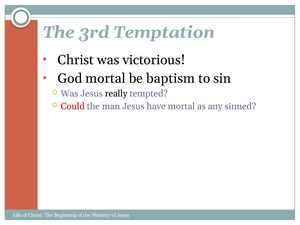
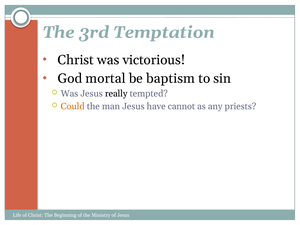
Could colour: red -> orange
have mortal: mortal -> cannot
sinned: sinned -> priests
